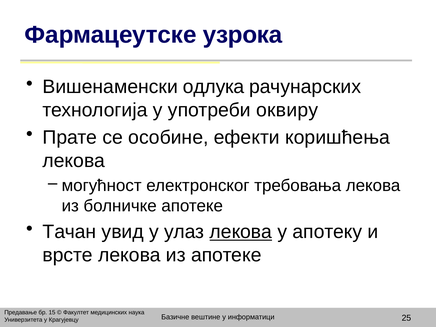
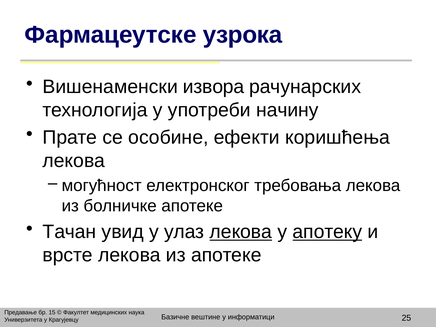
одлука: одлука -> извора
оквиру: оквиру -> начину
апотеку underline: none -> present
